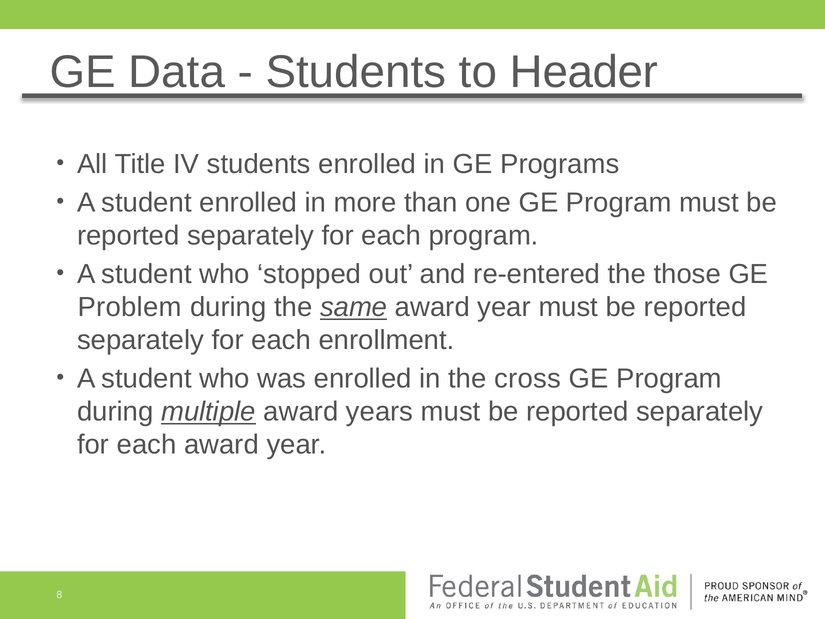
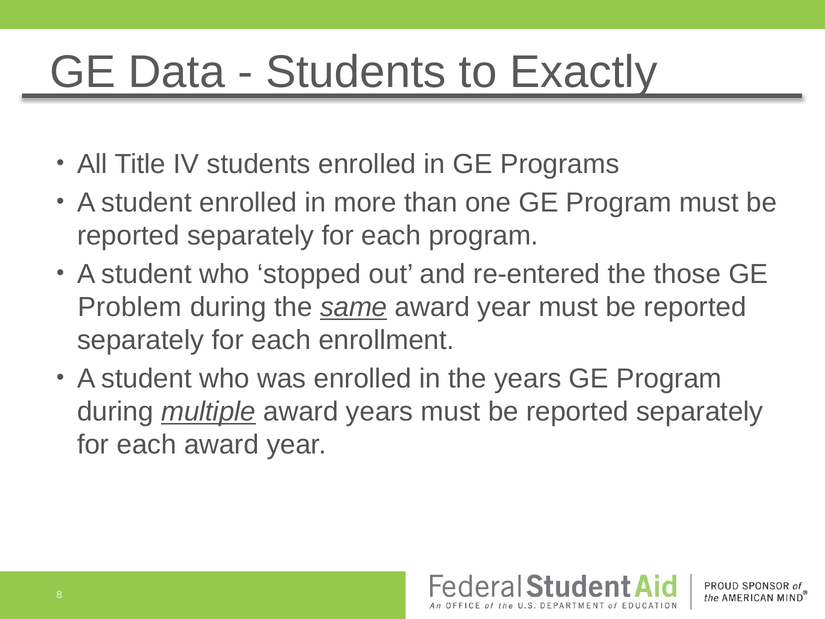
Header: Header -> Exactly
the cross: cross -> years
